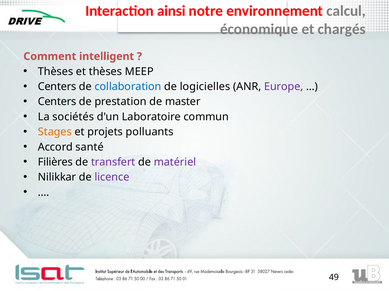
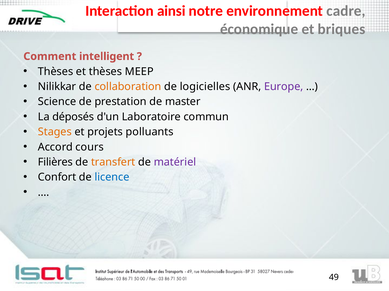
calcul: calcul -> cadre
chargés: chargés -> briques
Centers at (57, 87): Centers -> Nilikkar
collaboration colour: blue -> orange
Centers at (57, 102): Centers -> Science
sociétés: sociétés -> déposés
santé: santé -> cours
transfert colour: purple -> orange
Nilikkar: Nilikkar -> Confort
licence colour: purple -> blue
